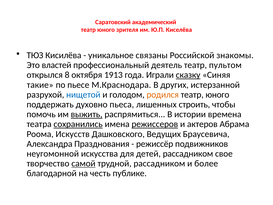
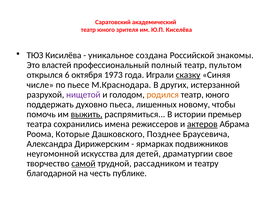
связаны: связаны -> создана
деятель: деятель -> полный
8: 8 -> 6
1913: 1913 -> 1973
такие: такие -> числе
нищетой colour: blue -> purple
строить: строить -> новому
времена: времена -> премьер
сохранились underline: present -> none
режиссеров underline: present -> none
актеров underline: none -> present
Искусств: Искусств -> Которые
Ведущих: Ведущих -> Позднее
Празднования: Празднования -> Дирижерским
режиссёр: режиссёр -> ярмарках
детей рассадником: рассадником -> драматургии
более: более -> театру
